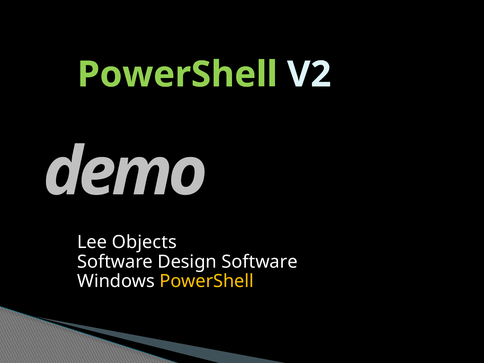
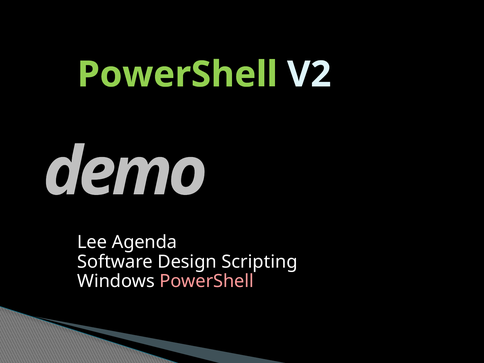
Objects: Objects -> Agenda
Design Software: Software -> Scripting
PowerShell at (207, 281) colour: yellow -> pink
